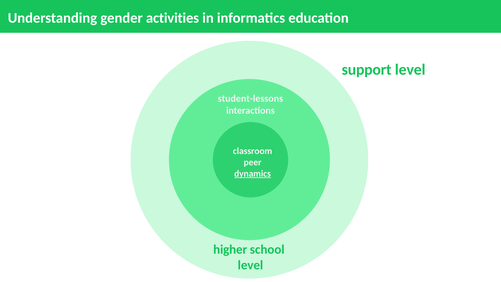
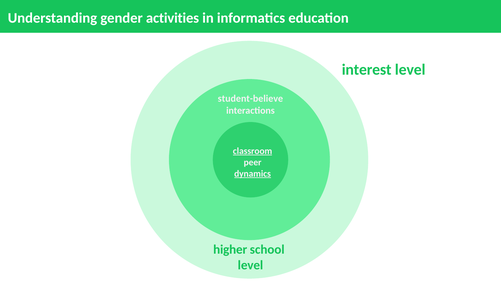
support: support -> interest
student-lessons: student-lessons -> student-believe
classroom underline: none -> present
